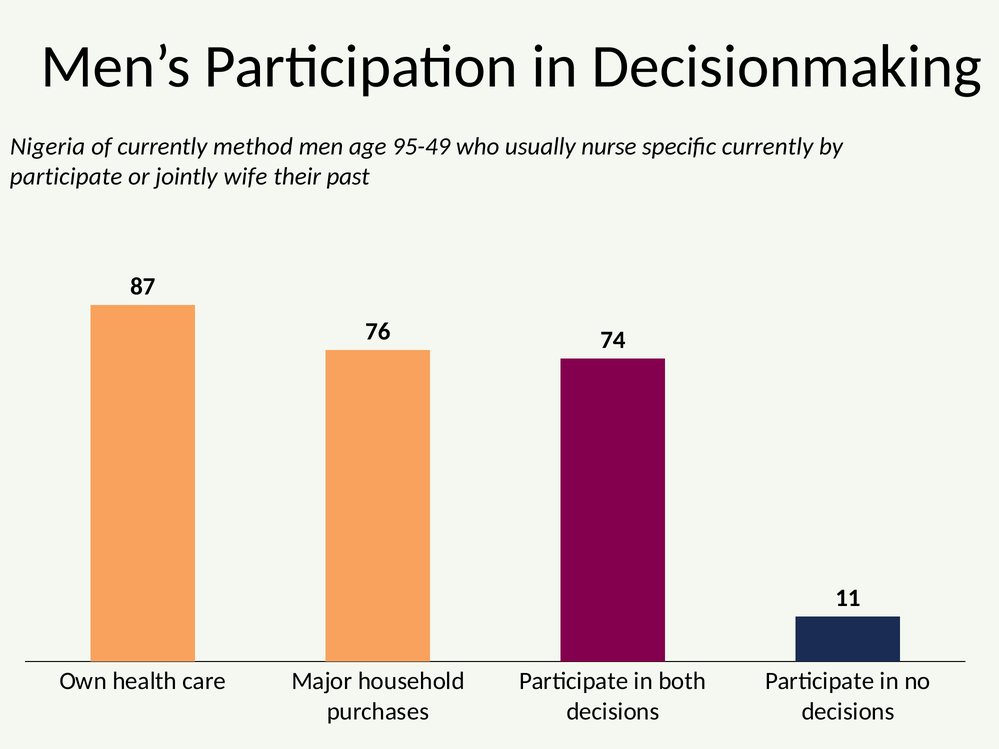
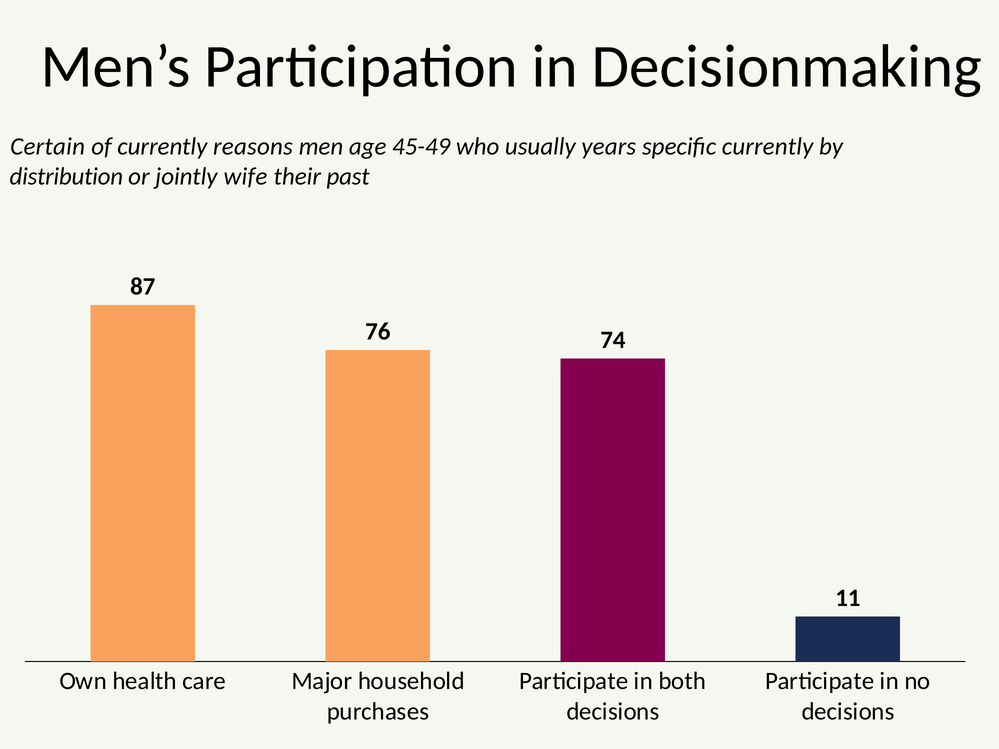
Nigeria: Nigeria -> Certain
method: method -> reasons
95-49: 95-49 -> 45-49
nurse: nurse -> years
participate at (66, 176): participate -> distribution
